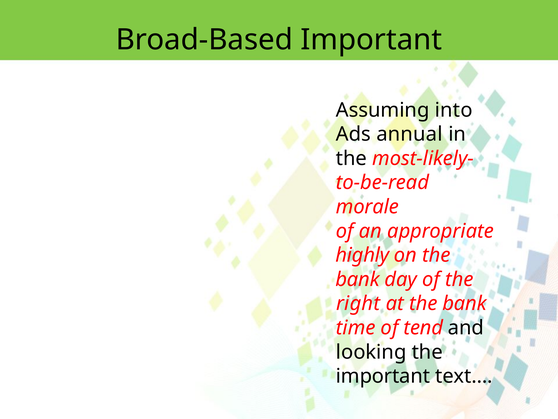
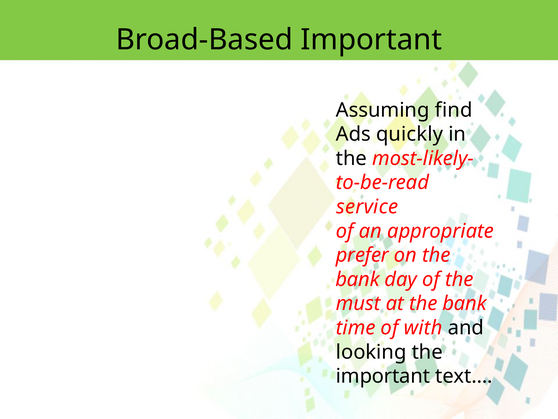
into: into -> find
annual: annual -> quickly
morale: morale -> service
highly: highly -> prefer
right: right -> must
tend: tend -> with
